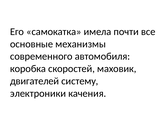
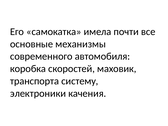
двигателей: двигателей -> транспорта
